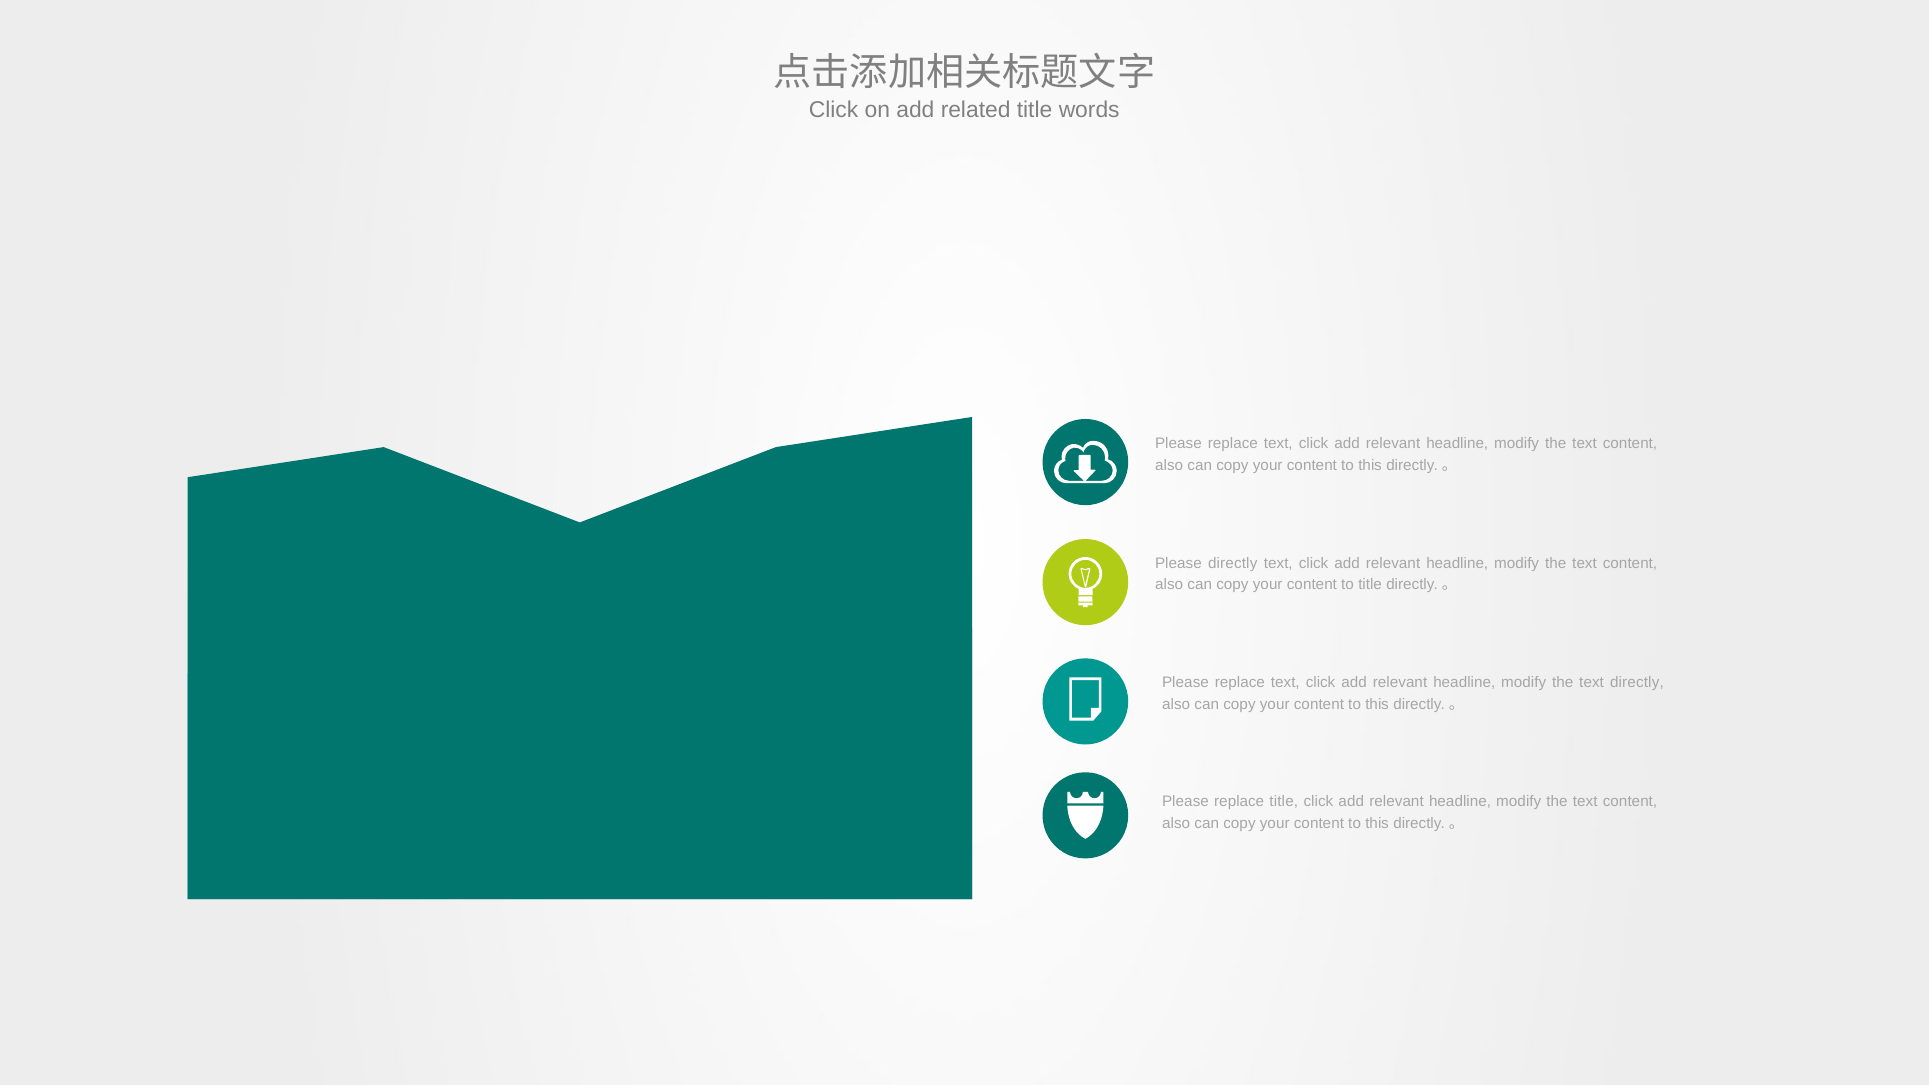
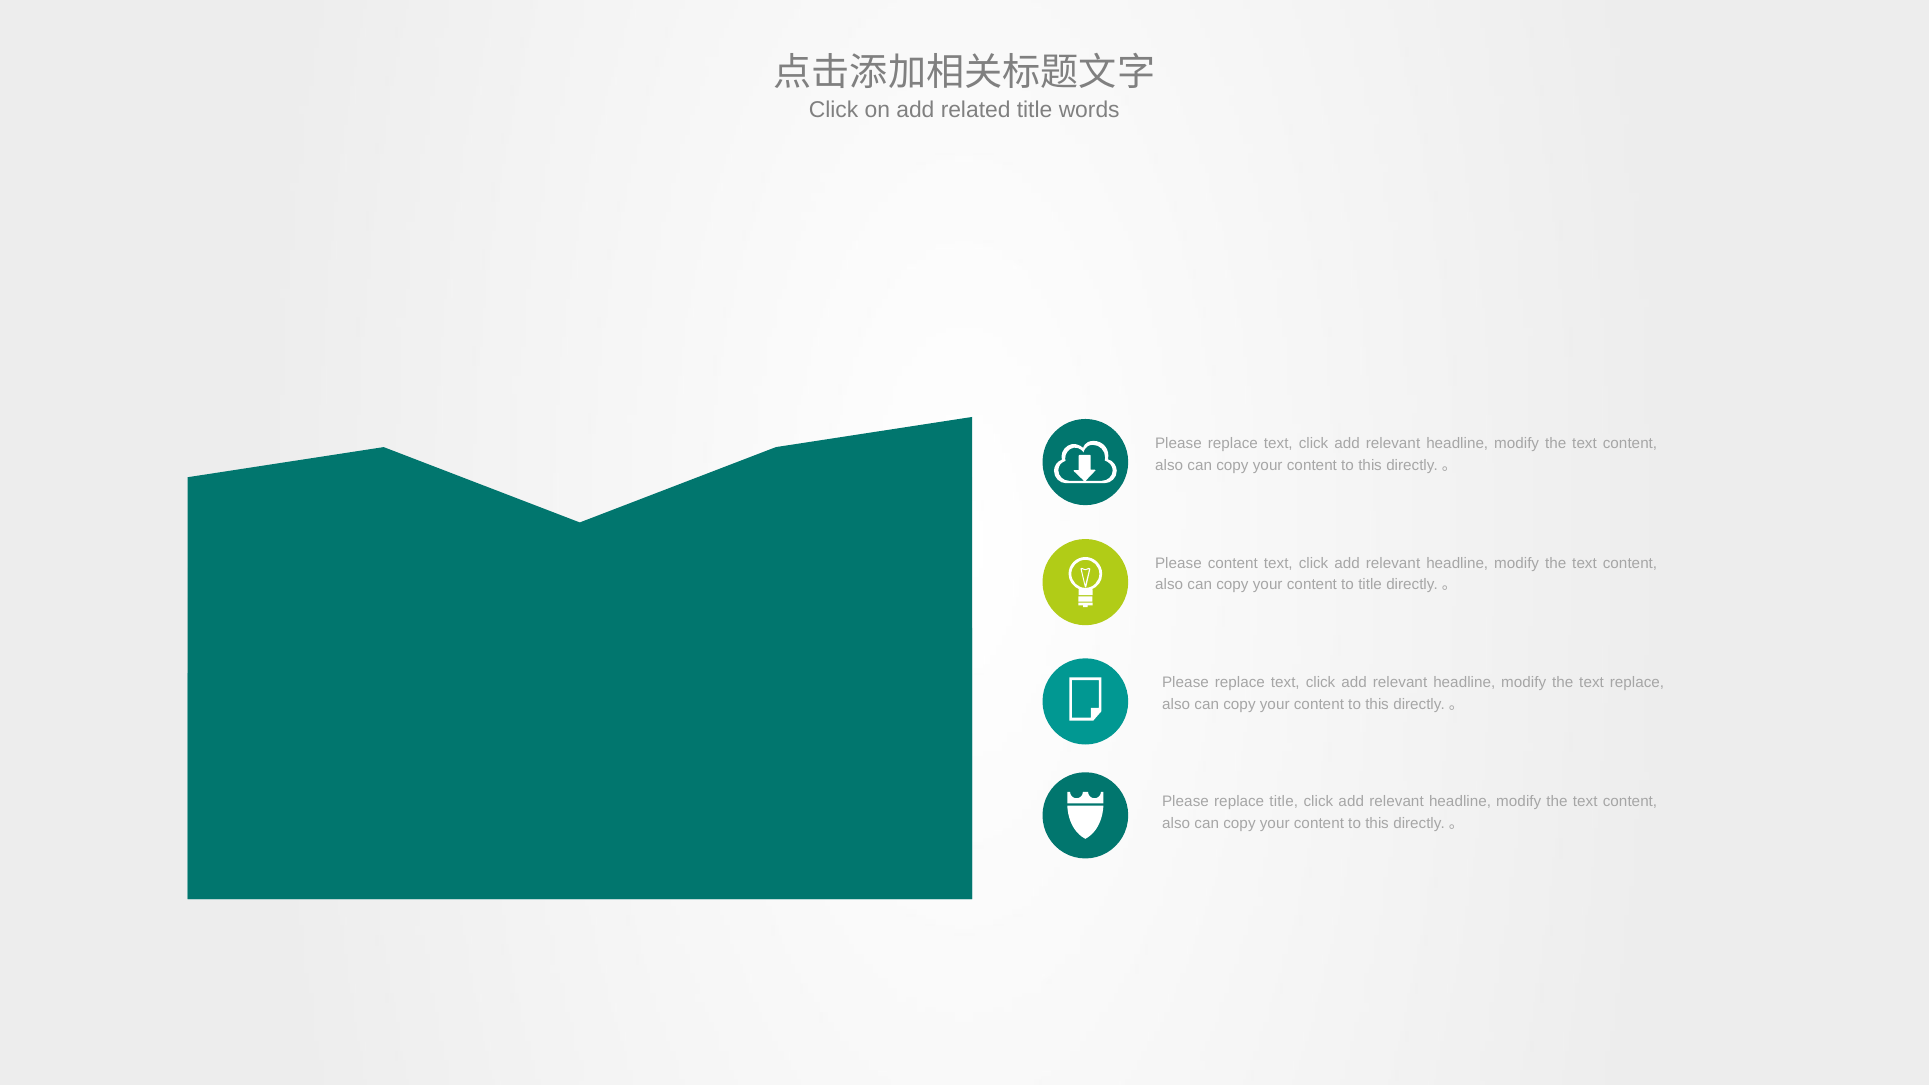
Please directly: directly -> content
text directly: directly -> replace
